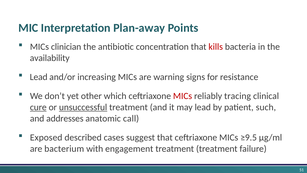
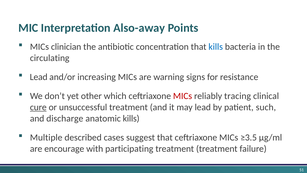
Plan-away: Plan-away -> Also-away
kills at (216, 47) colour: red -> blue
availability: availability -> circulating
unsuccessful underline: present -> none
addresses: addresses -> discharge
anatomic call: call -> kills
Exposed: Exposed -> Multiple
≥9.5: ≥9.5 -> ≥3.5
bacterium: bacterium -> encourage
engagement: engagement -> participating
